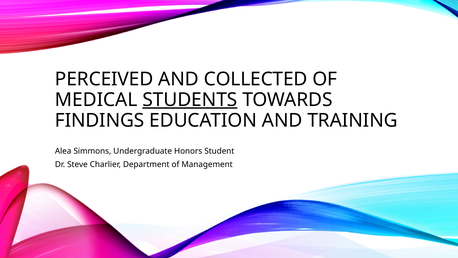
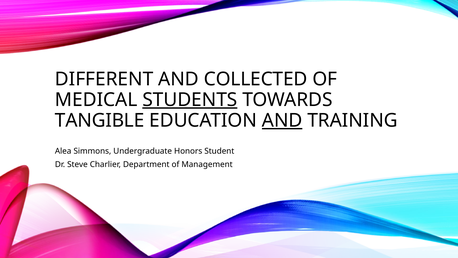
PERCEIVED: PERCEIVED -> DIFFERENT
FINDINGS: FINDINGS -> TANGIBLE
AND at (282, 120) underline: none -> present
